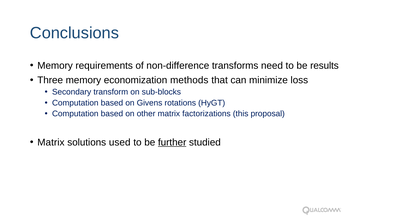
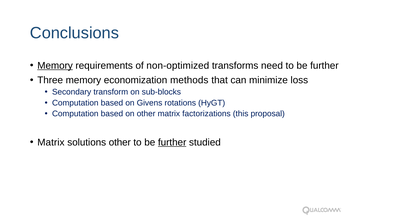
Memory at (55, 66) underline: none -> present
non-difference: non-difference -> non-optimized
need to be results: results -> further
solutions used: used -> other
